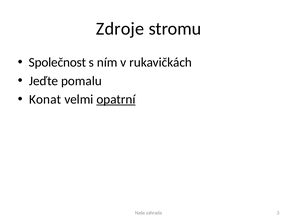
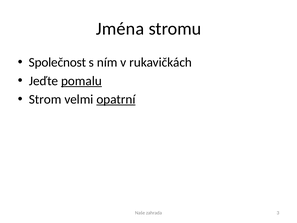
Zdroje: Zdroje -> Jména
pomalu underline: none -> present
Konat: Konat -> Strom
